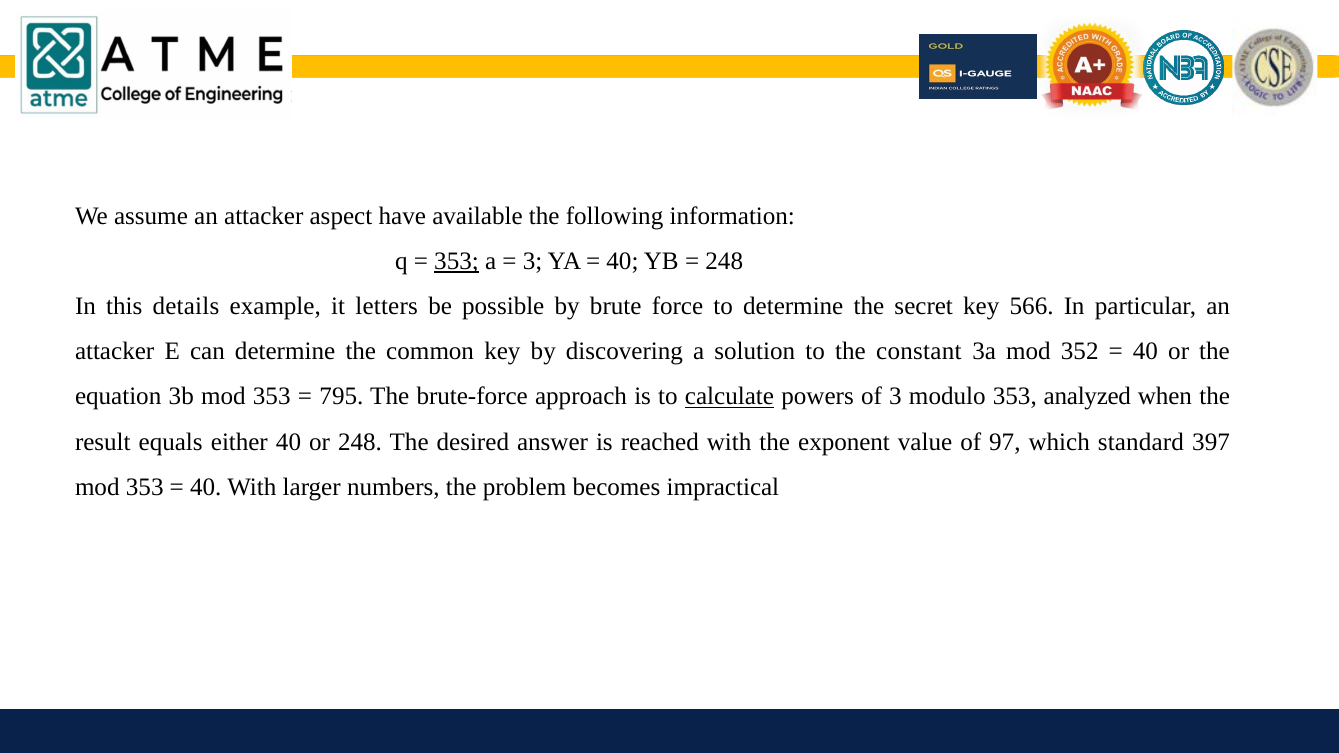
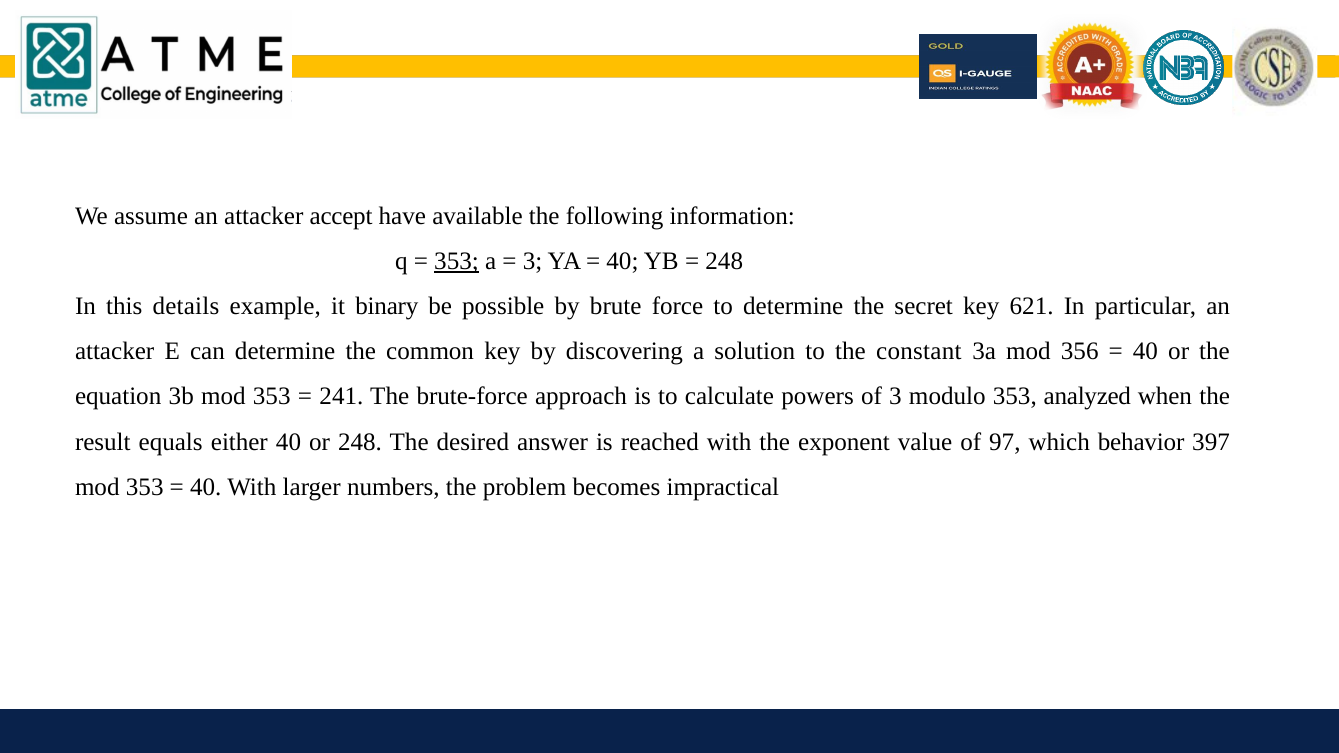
aspect: aspect -> accept
letters: letters -> binary
566: 566 -> 621
352: 352 -> 356
795: 795 -> 241
calculate underline: present -> none
standard: standard -> behavior
